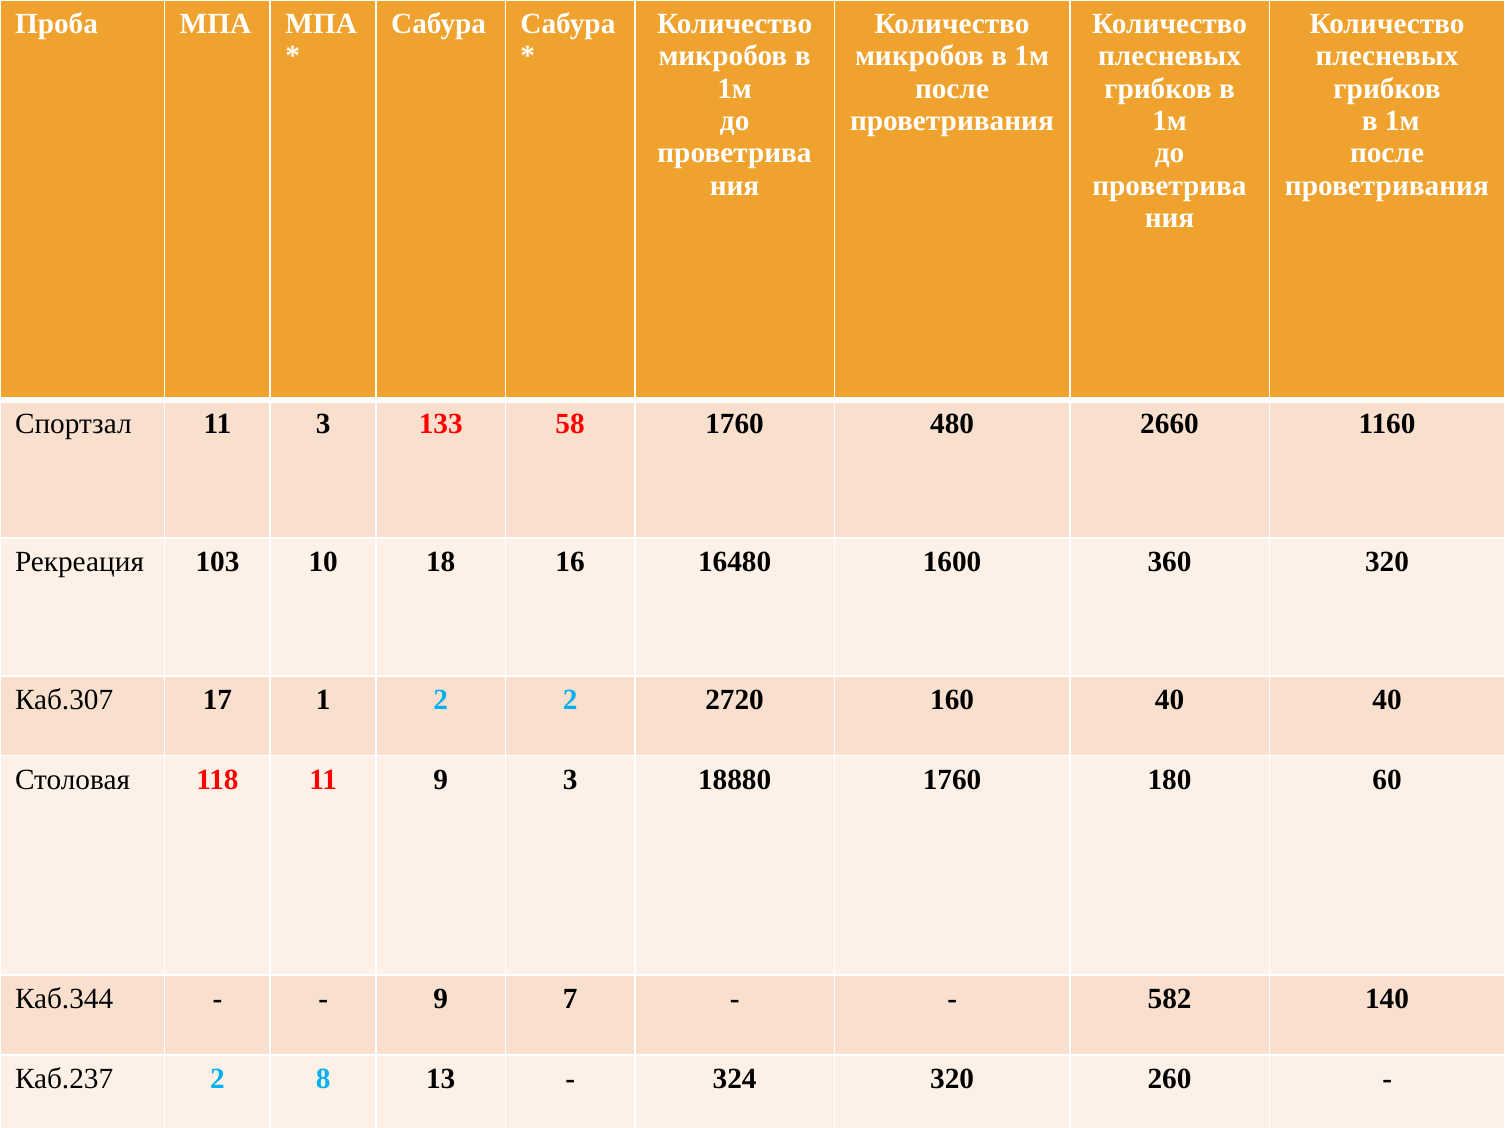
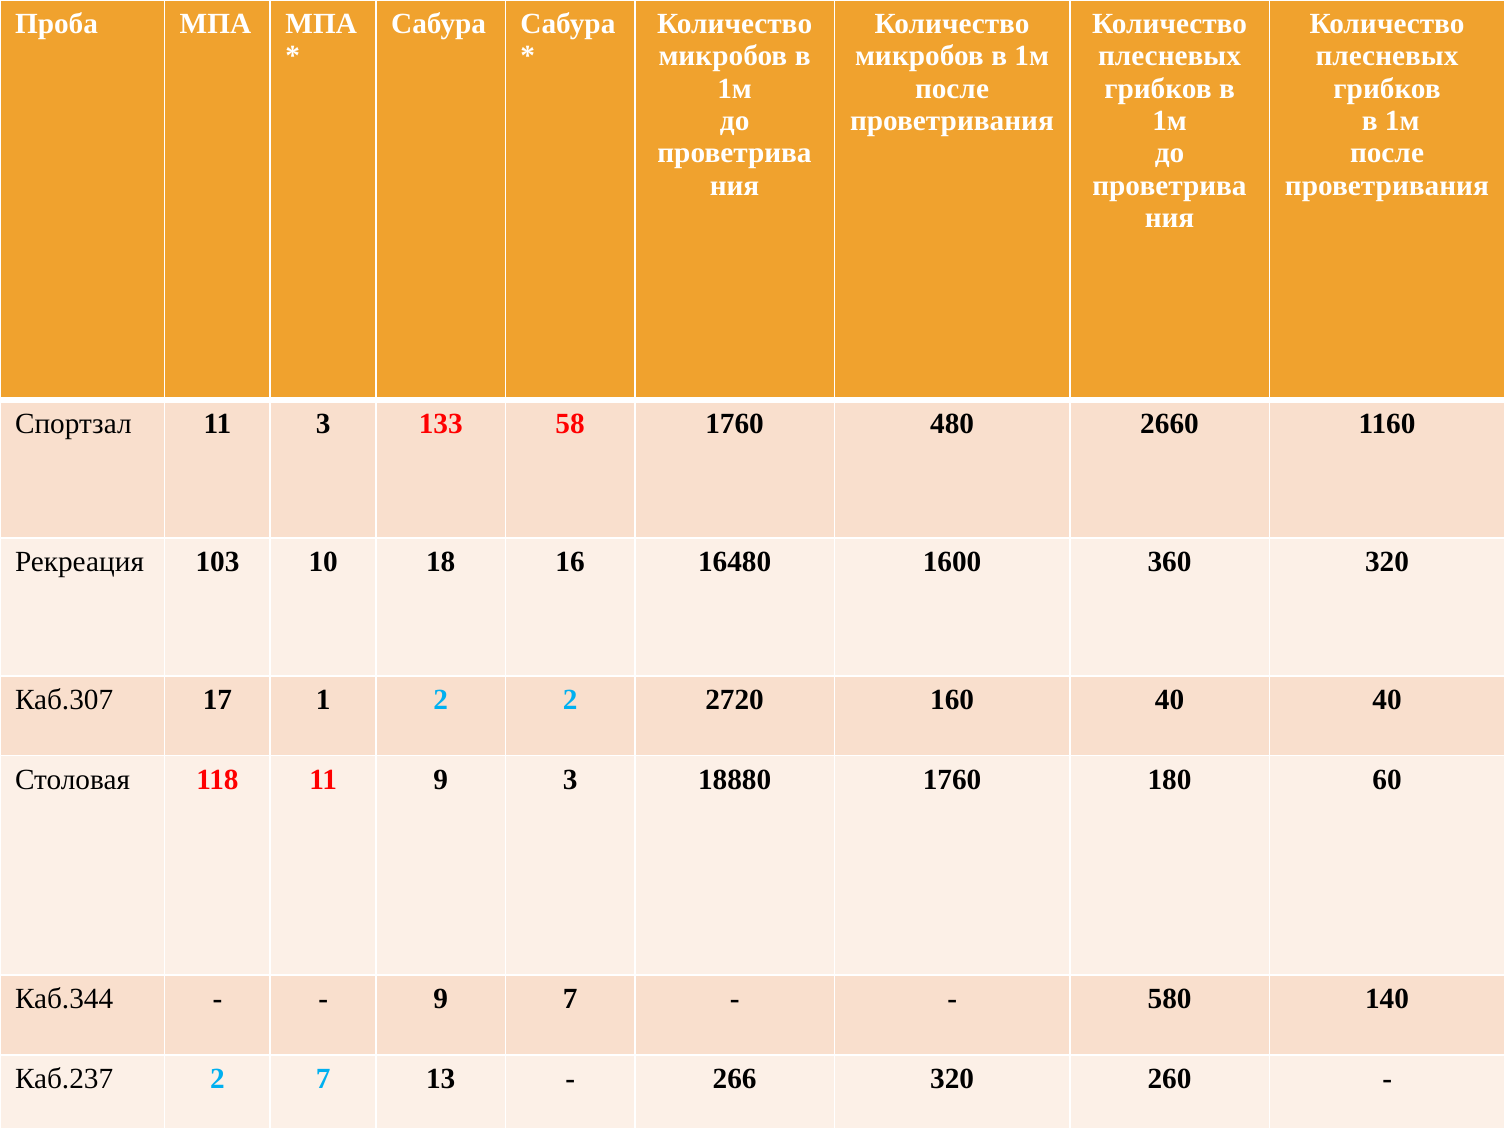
582: 582 -> 580
2 8: 8 -> 7
324: 324 -> 266
